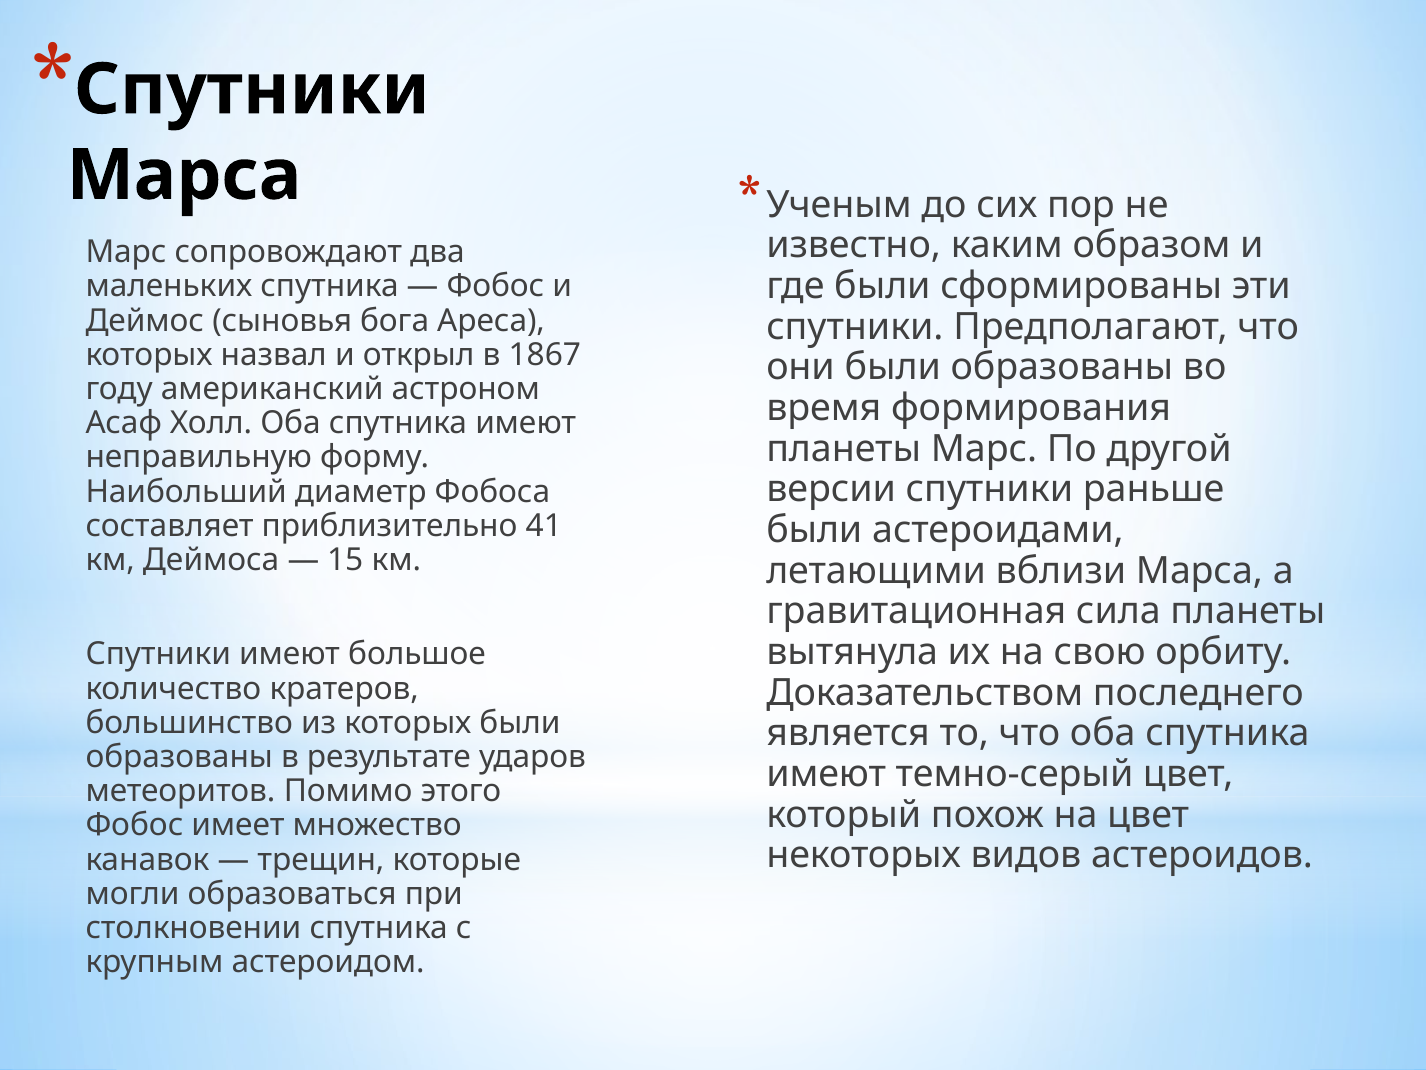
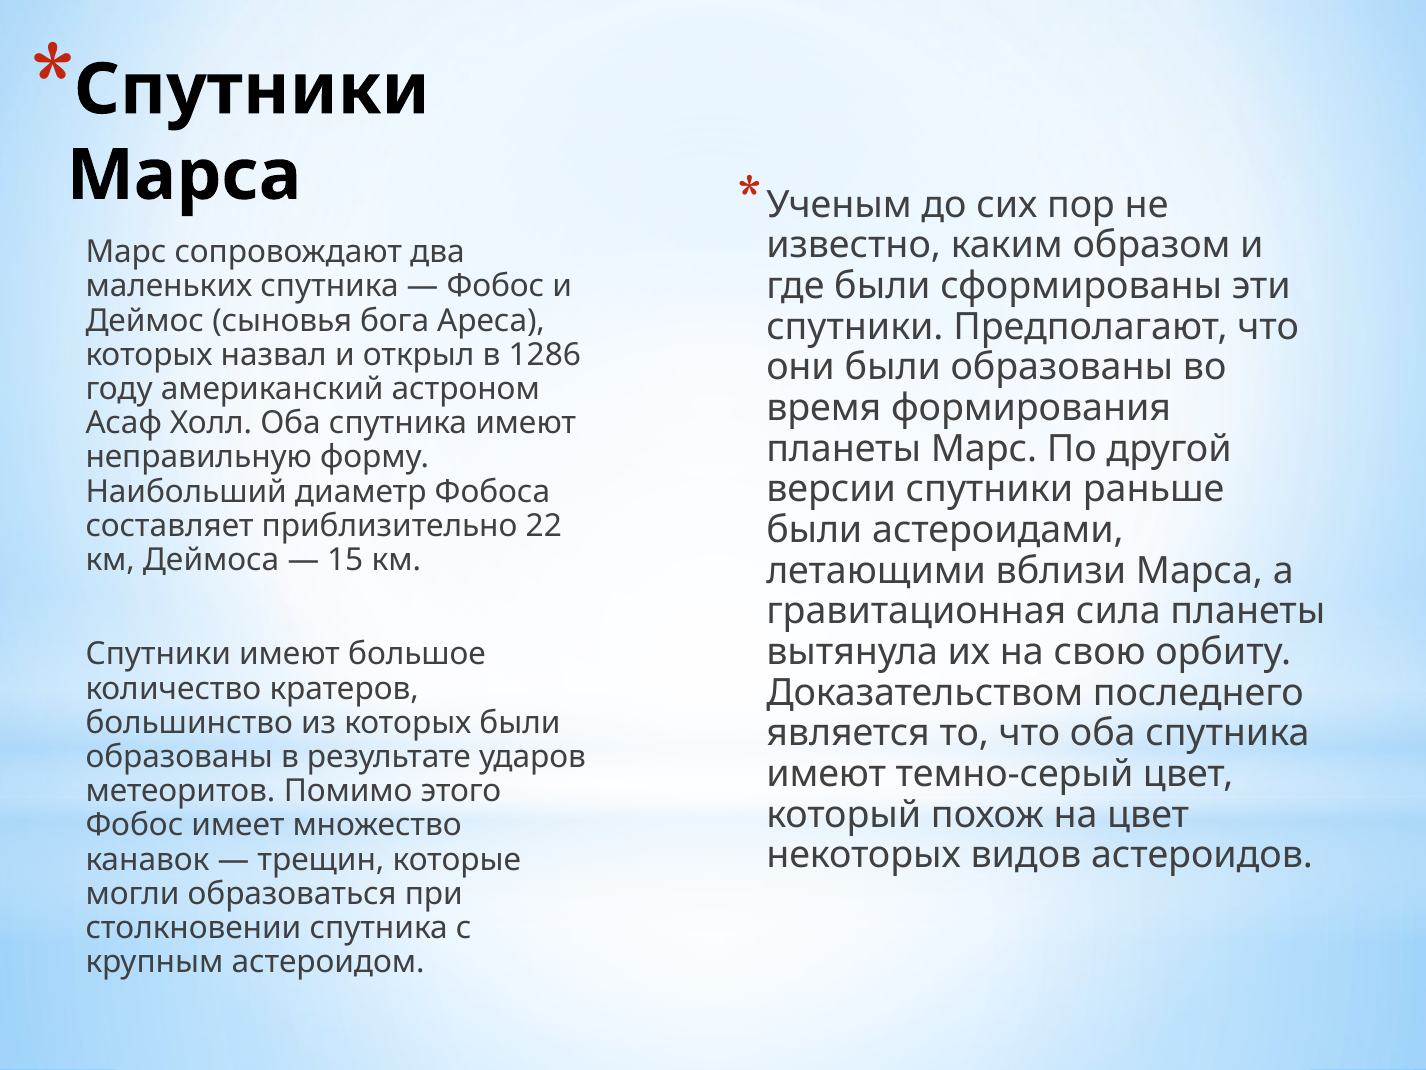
1867: 1867 -> 1286
41: 41 -> 22
